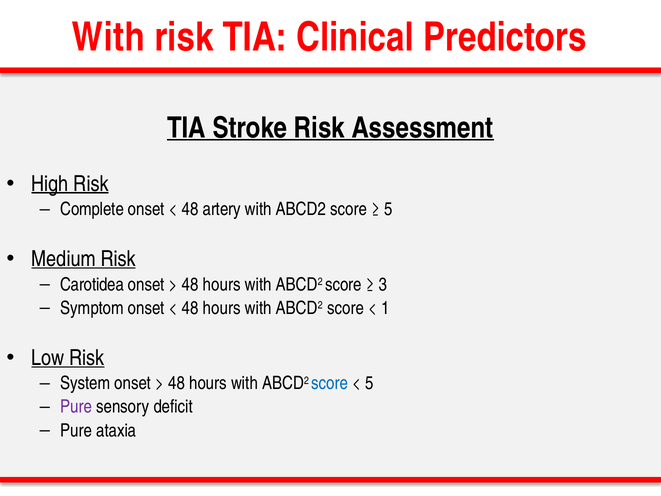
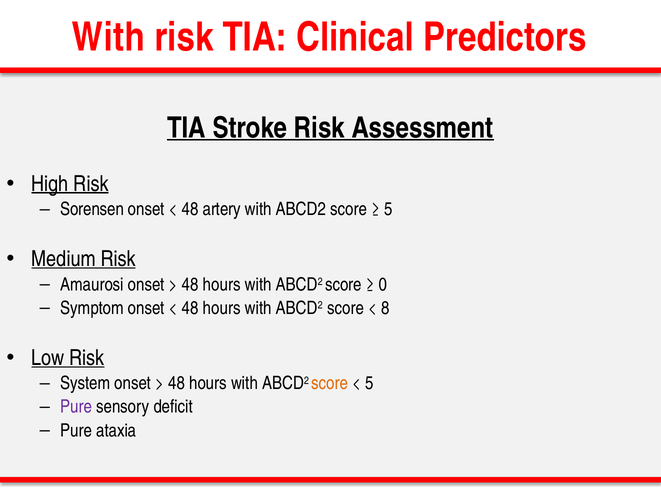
Complete: Complete -> Sorensen
Carotidea: Carotidea -> Amaurosi
3: 3 -> 0
1: 1 -> 8
score at (330, 383) colour: blue -> orange
